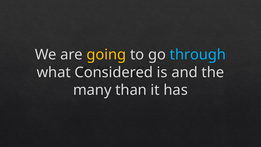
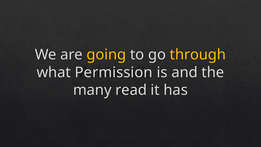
through colour: light blue -> yellow
Considered: Considered -> Permission
than: than -> read
